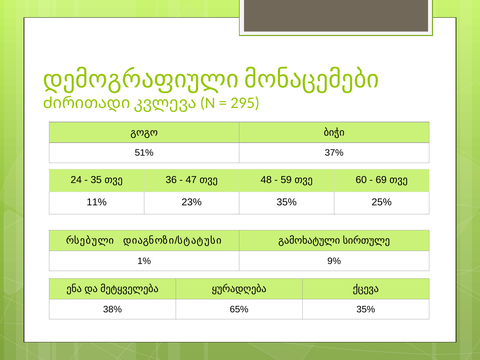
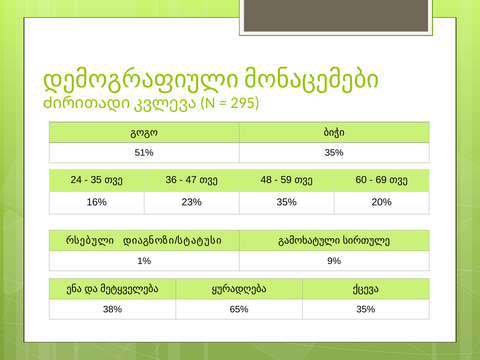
51% 37%: 37% -> 35%
11%: 11% -> 16%
25%: 25% -> 20%
